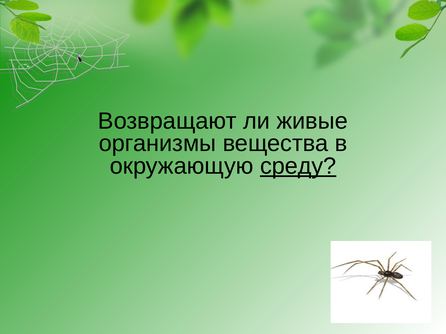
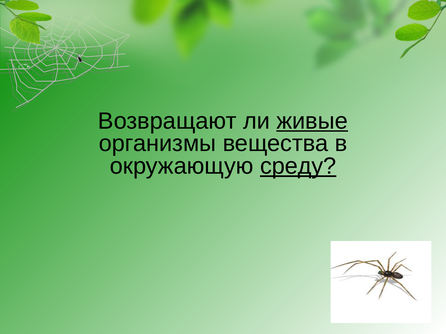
живые underline: none -> present
